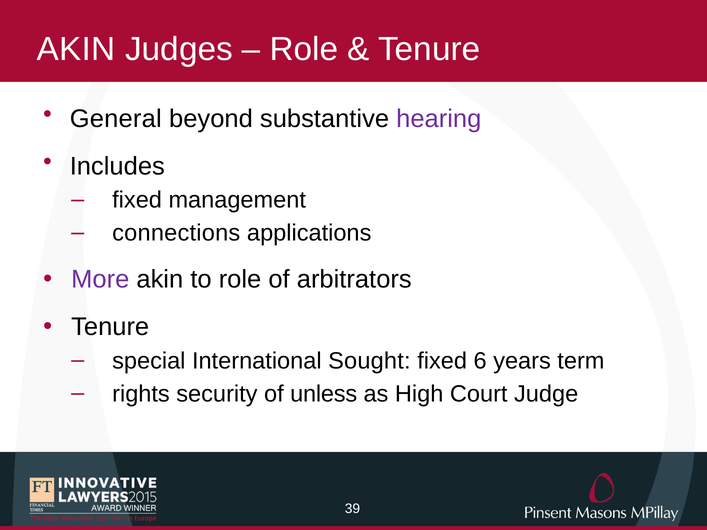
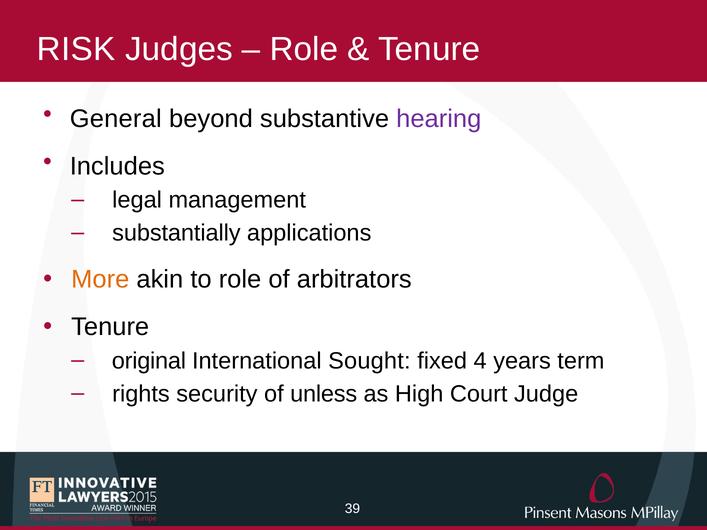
AKIN at (76, 49): AKIN -> RISK
fixed at (137, 200): fixed -> legal
connections: connections -> substantially
More colour: purple -> orange
special: special -> original
6: 6 -> 4
